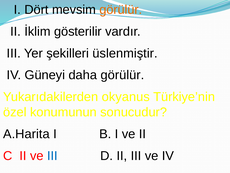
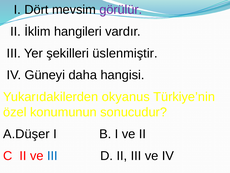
görülür at (121, 10) colour: orange -> purple
gösterilir: gösterilir -> hangileri
daha görülür: görülür -> hangisi
A.Harita: A.Harita -> A.Düşer
